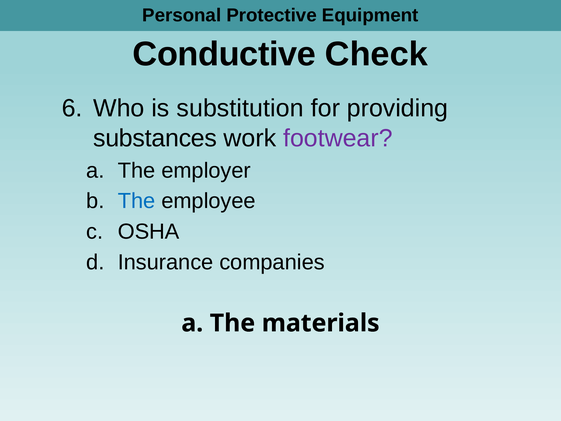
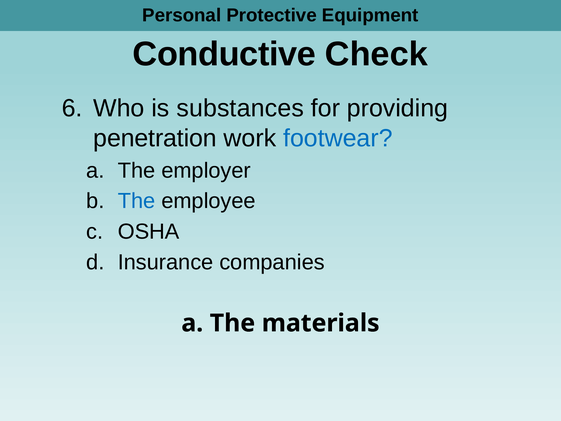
substitution: substitution -> substances
substances: substances -> penetration
footwear colour: purple -> blue
